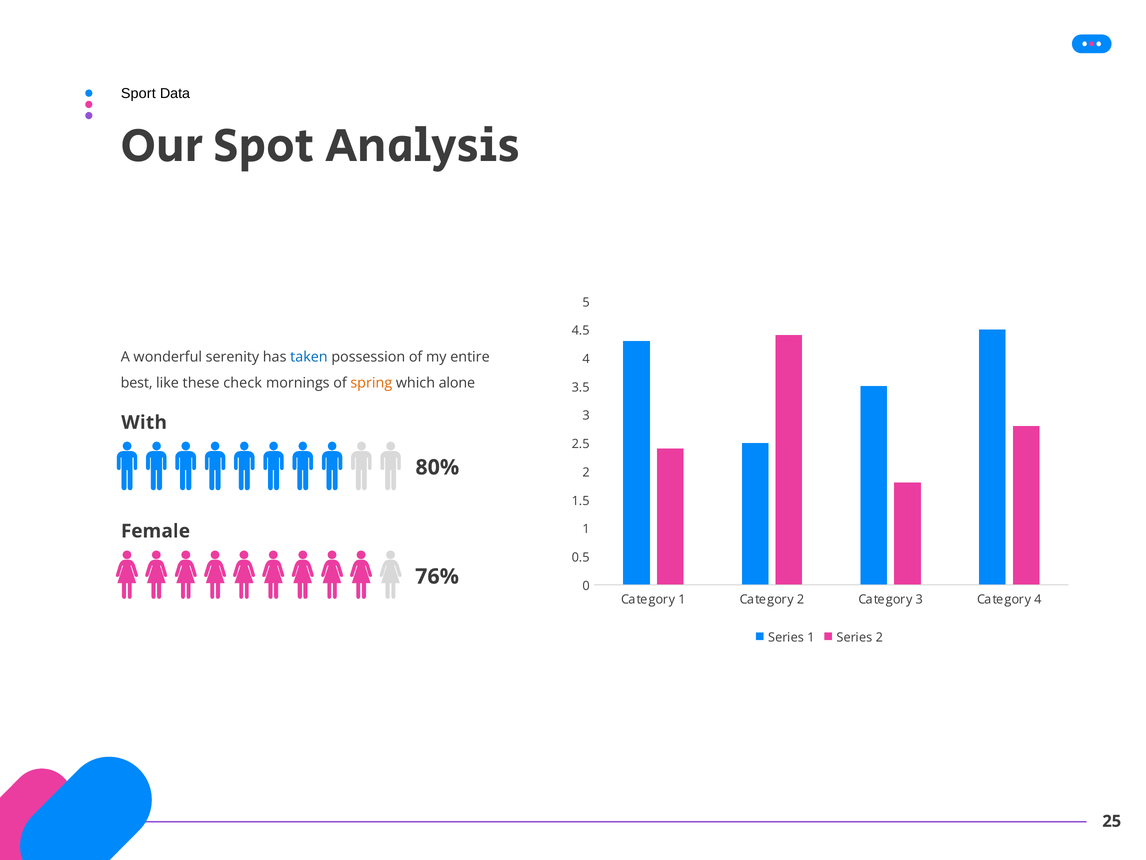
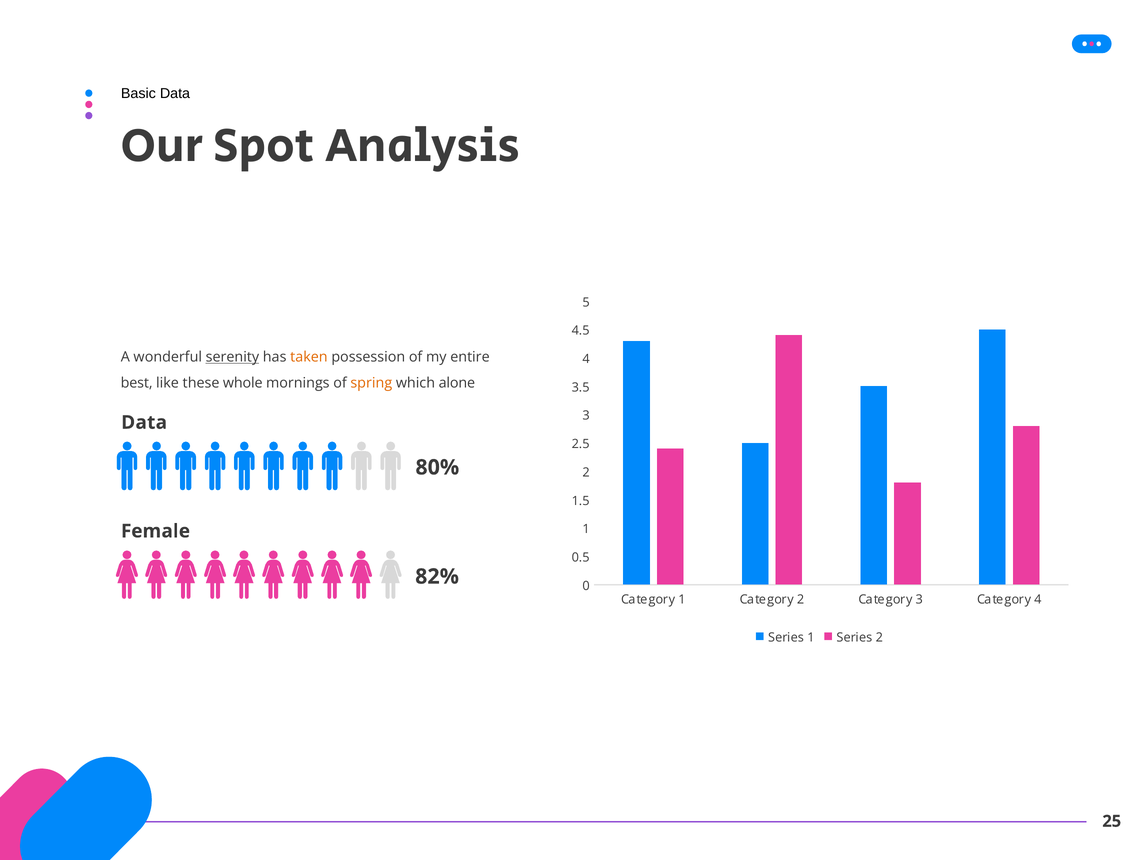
Sport: Sport -> Basic
serenity underline: none -> present
taken colour: blue -> orange
check: check -> whole
With at (144, 422): With -> Data
76%: 76% -> 82%
